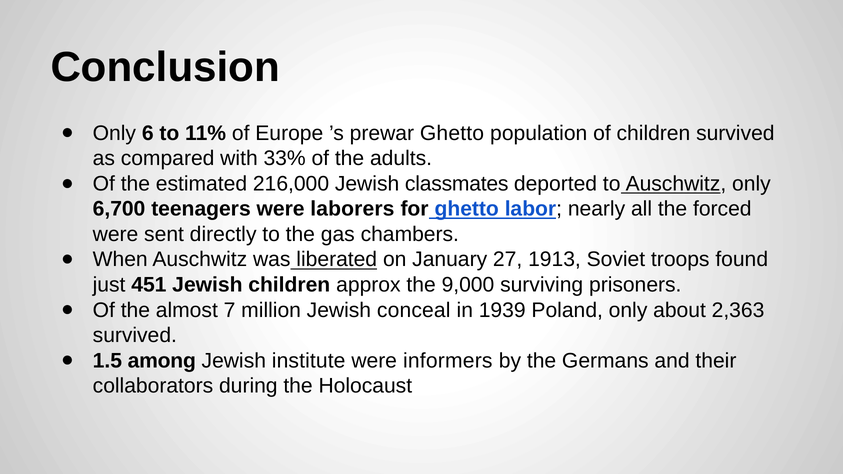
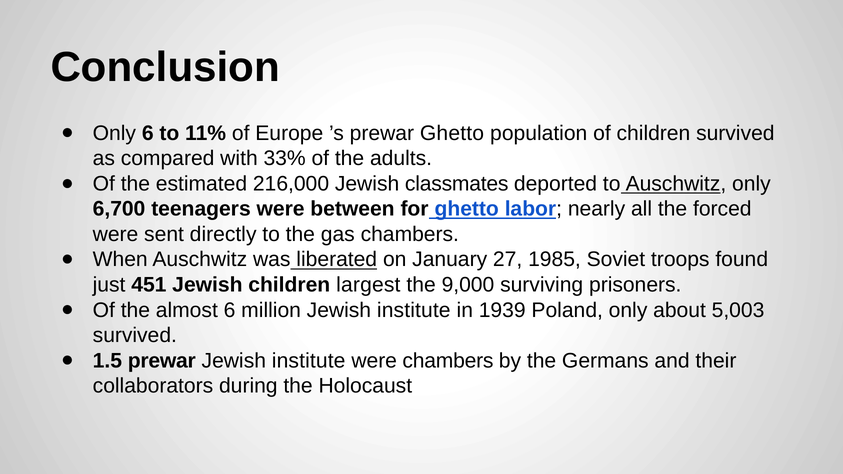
laborers: laborers -> between
1913: 1913 -> 1985
approx: approx -> largest
almost 7: 7 -> 6
million Jewish conceal: conceal -> institute
2,363: 2,363 -> 5,003
1.5 among: among -> prewar
were informers: informers -> chambers
